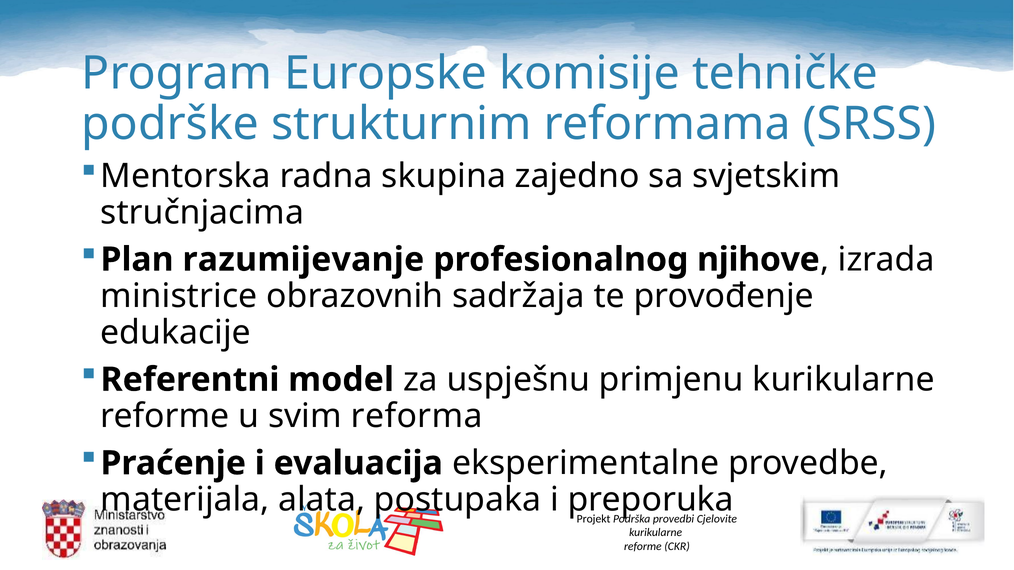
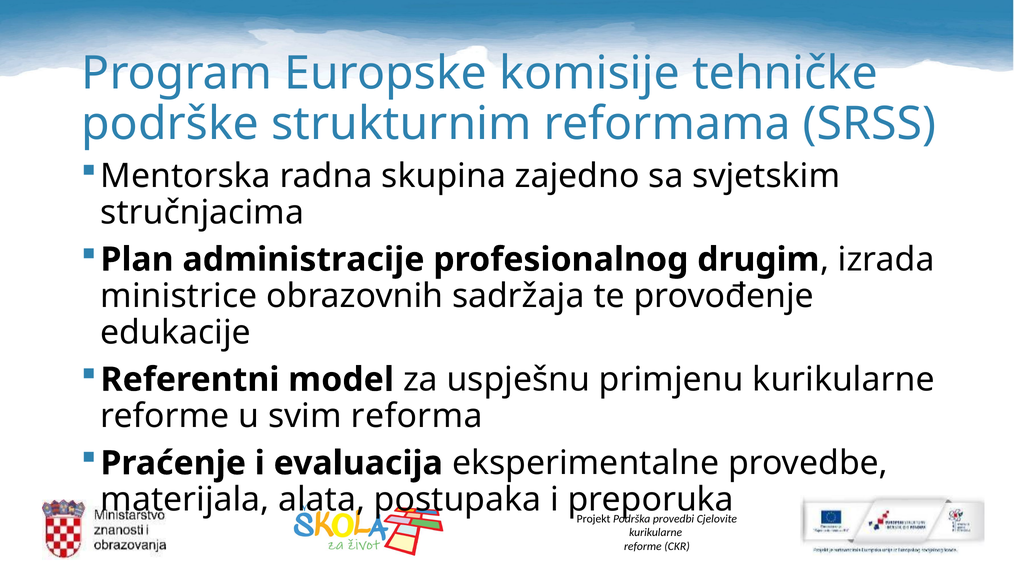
razumijevanje: razumijevanje -> administracije
njihove: njihove -> drugim
